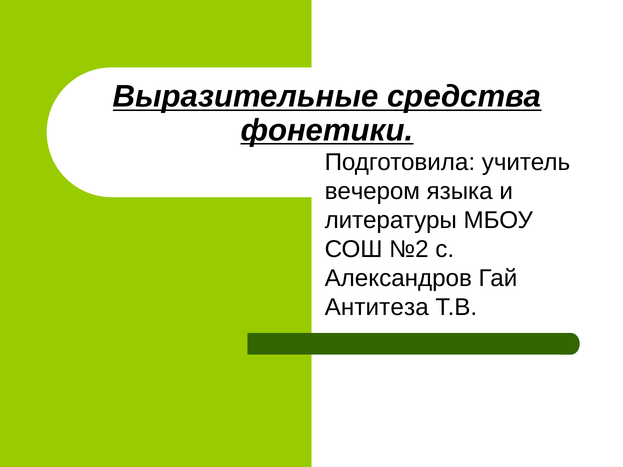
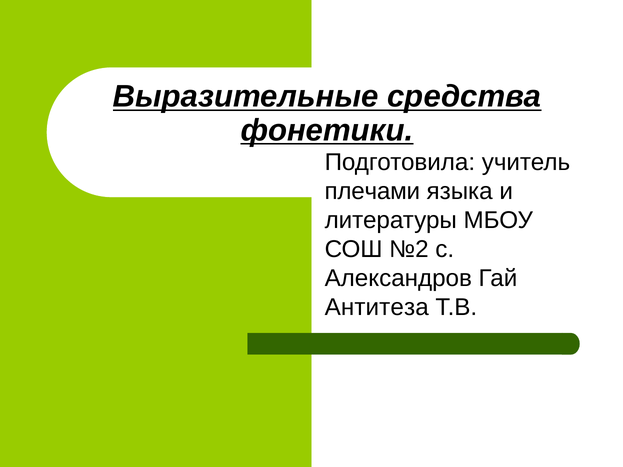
вечером: вечером -> плечами
